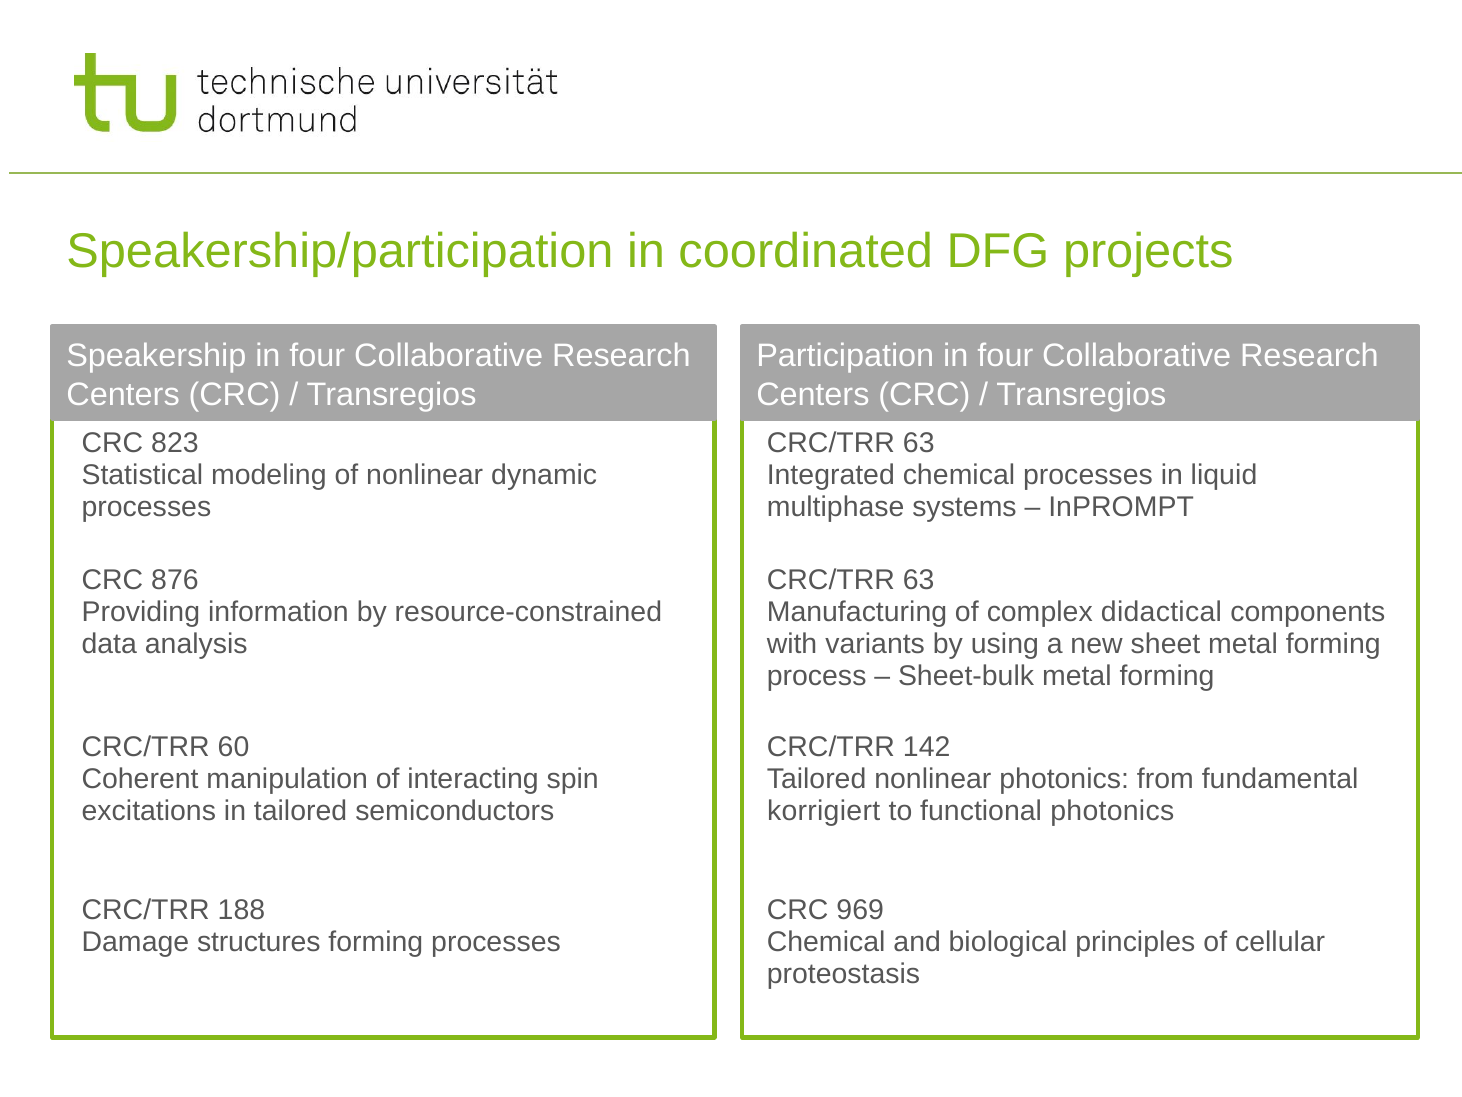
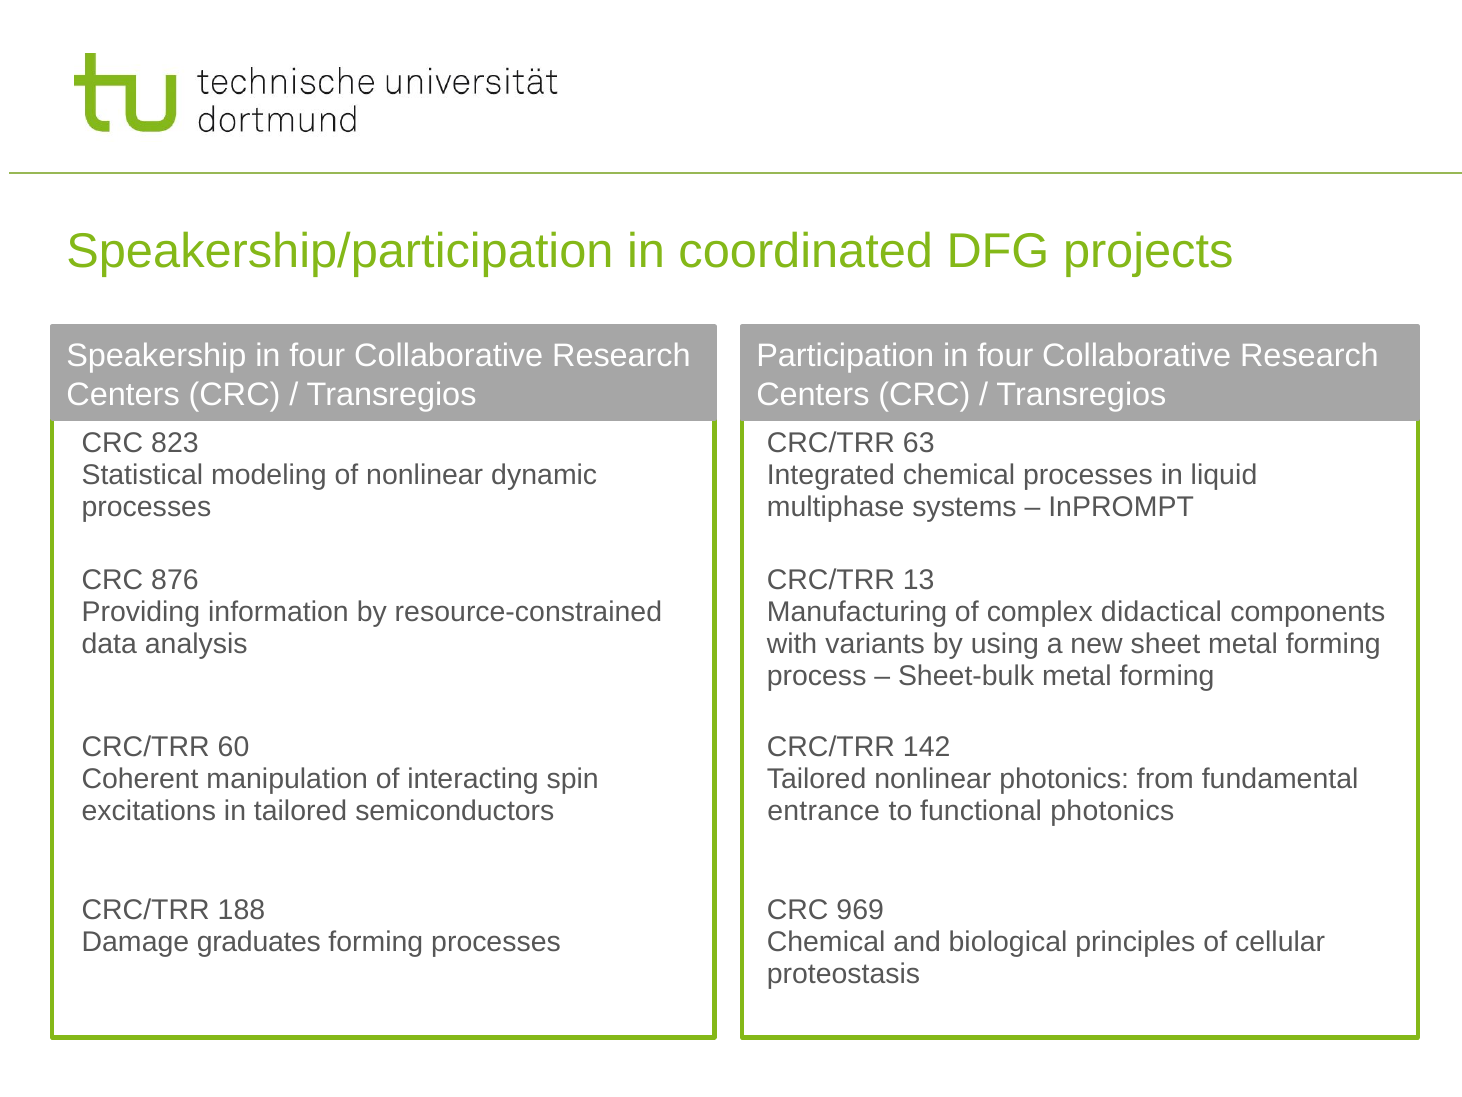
63 at (919, 580): 63 -> 13
korrigiert: korrigiert -> entrance
structures: structures -> graduates
